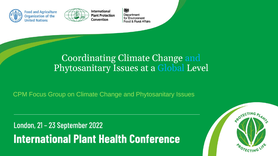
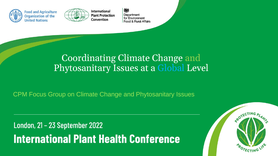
and at (193, 58) colour: light blue -> light green
